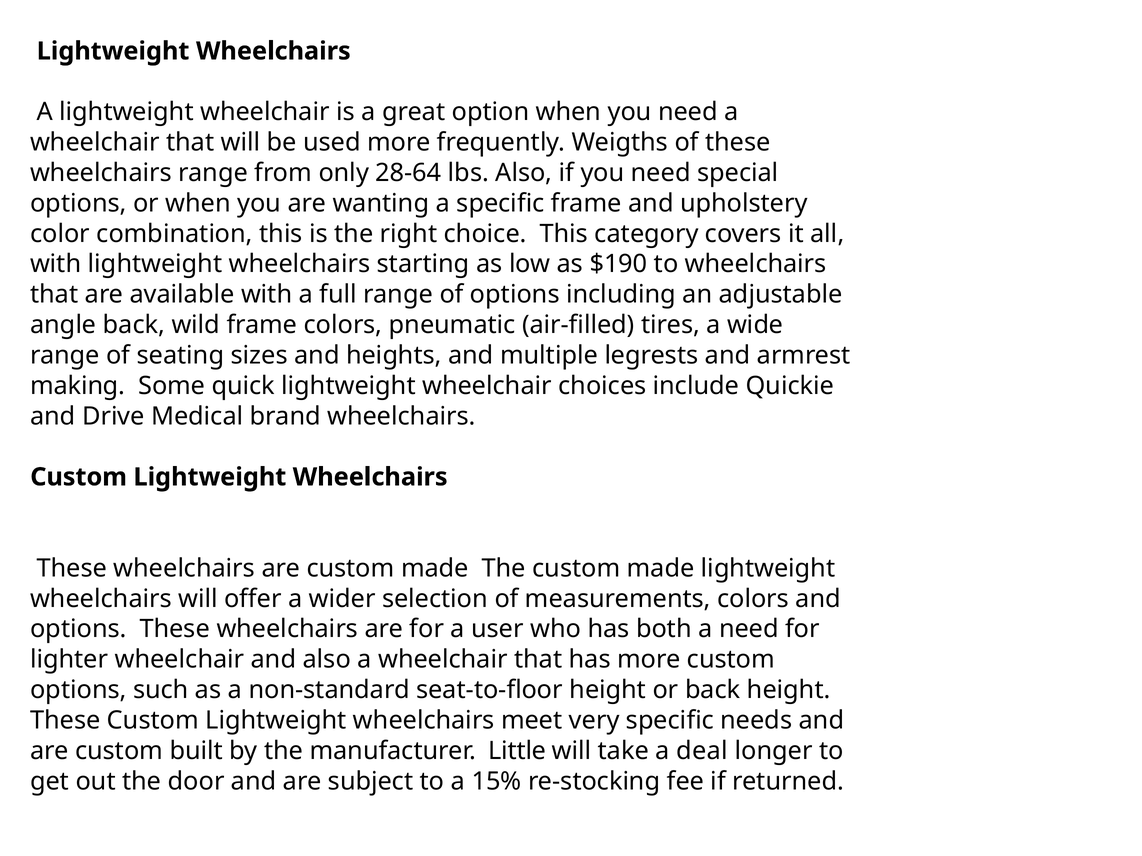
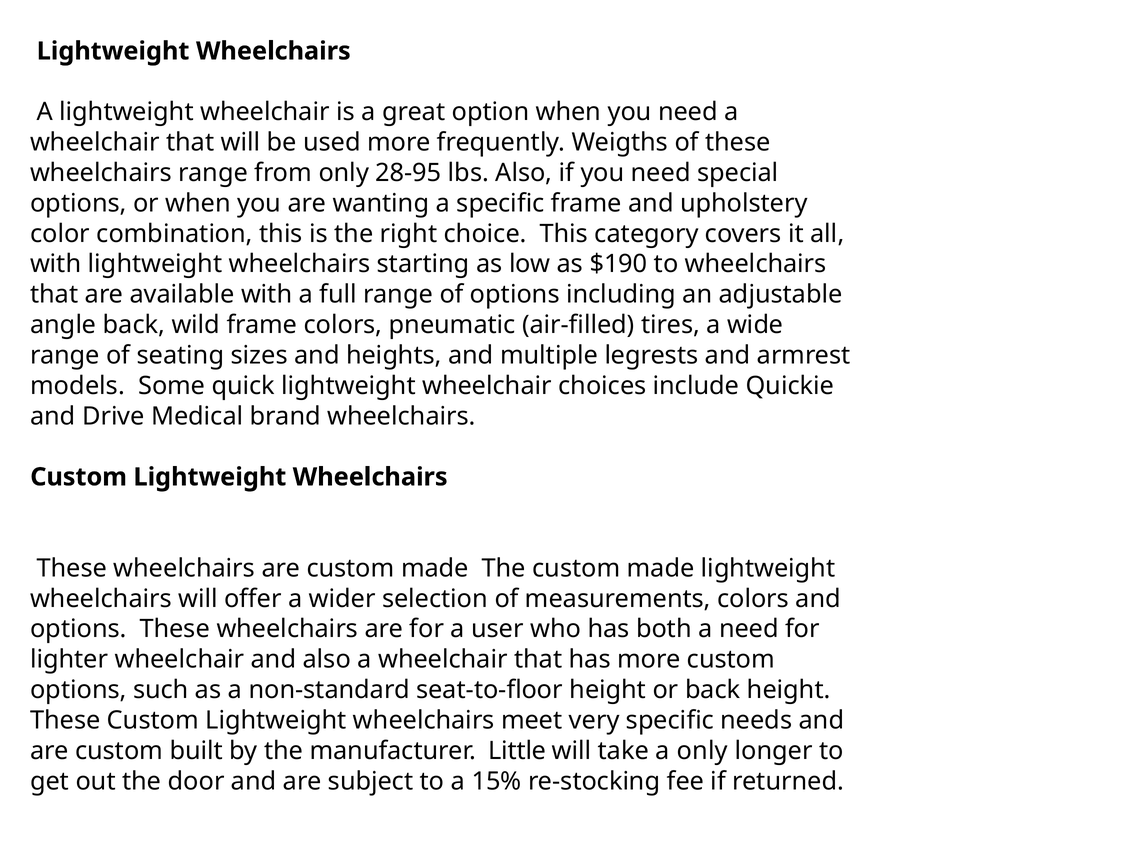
28-64: 28-64 -> 28-95
making: making -> models
a deal: deal -> only
